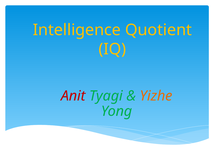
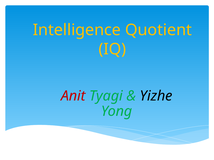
Yizhe colour: orange -> black
